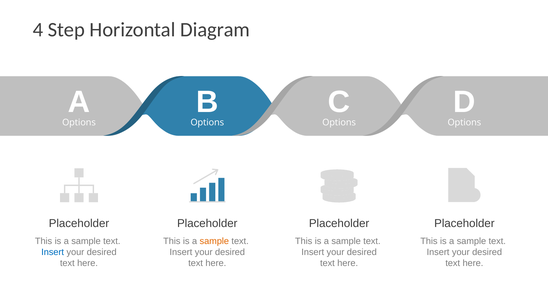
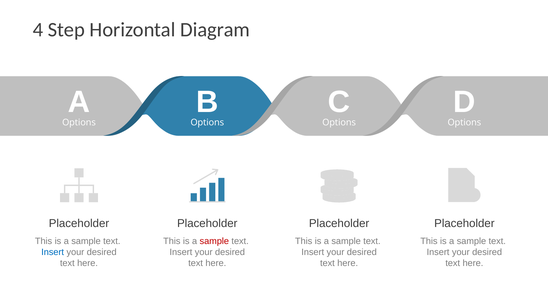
sample at (214, 241) colour: orange -> red
